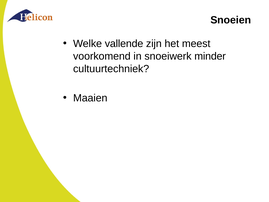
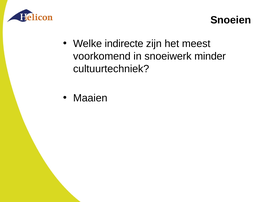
vallende: vallende -> indirecte
